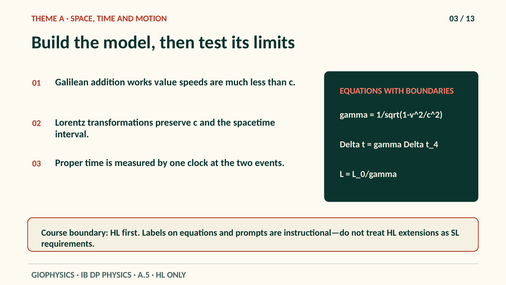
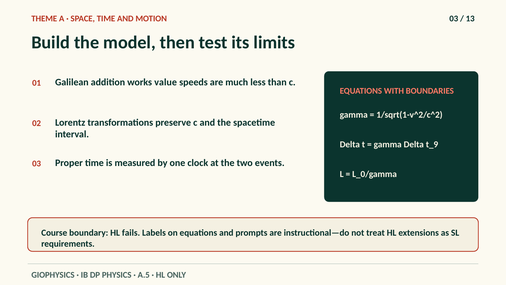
t_4: t_4 -> t_9
first: first -> fails
